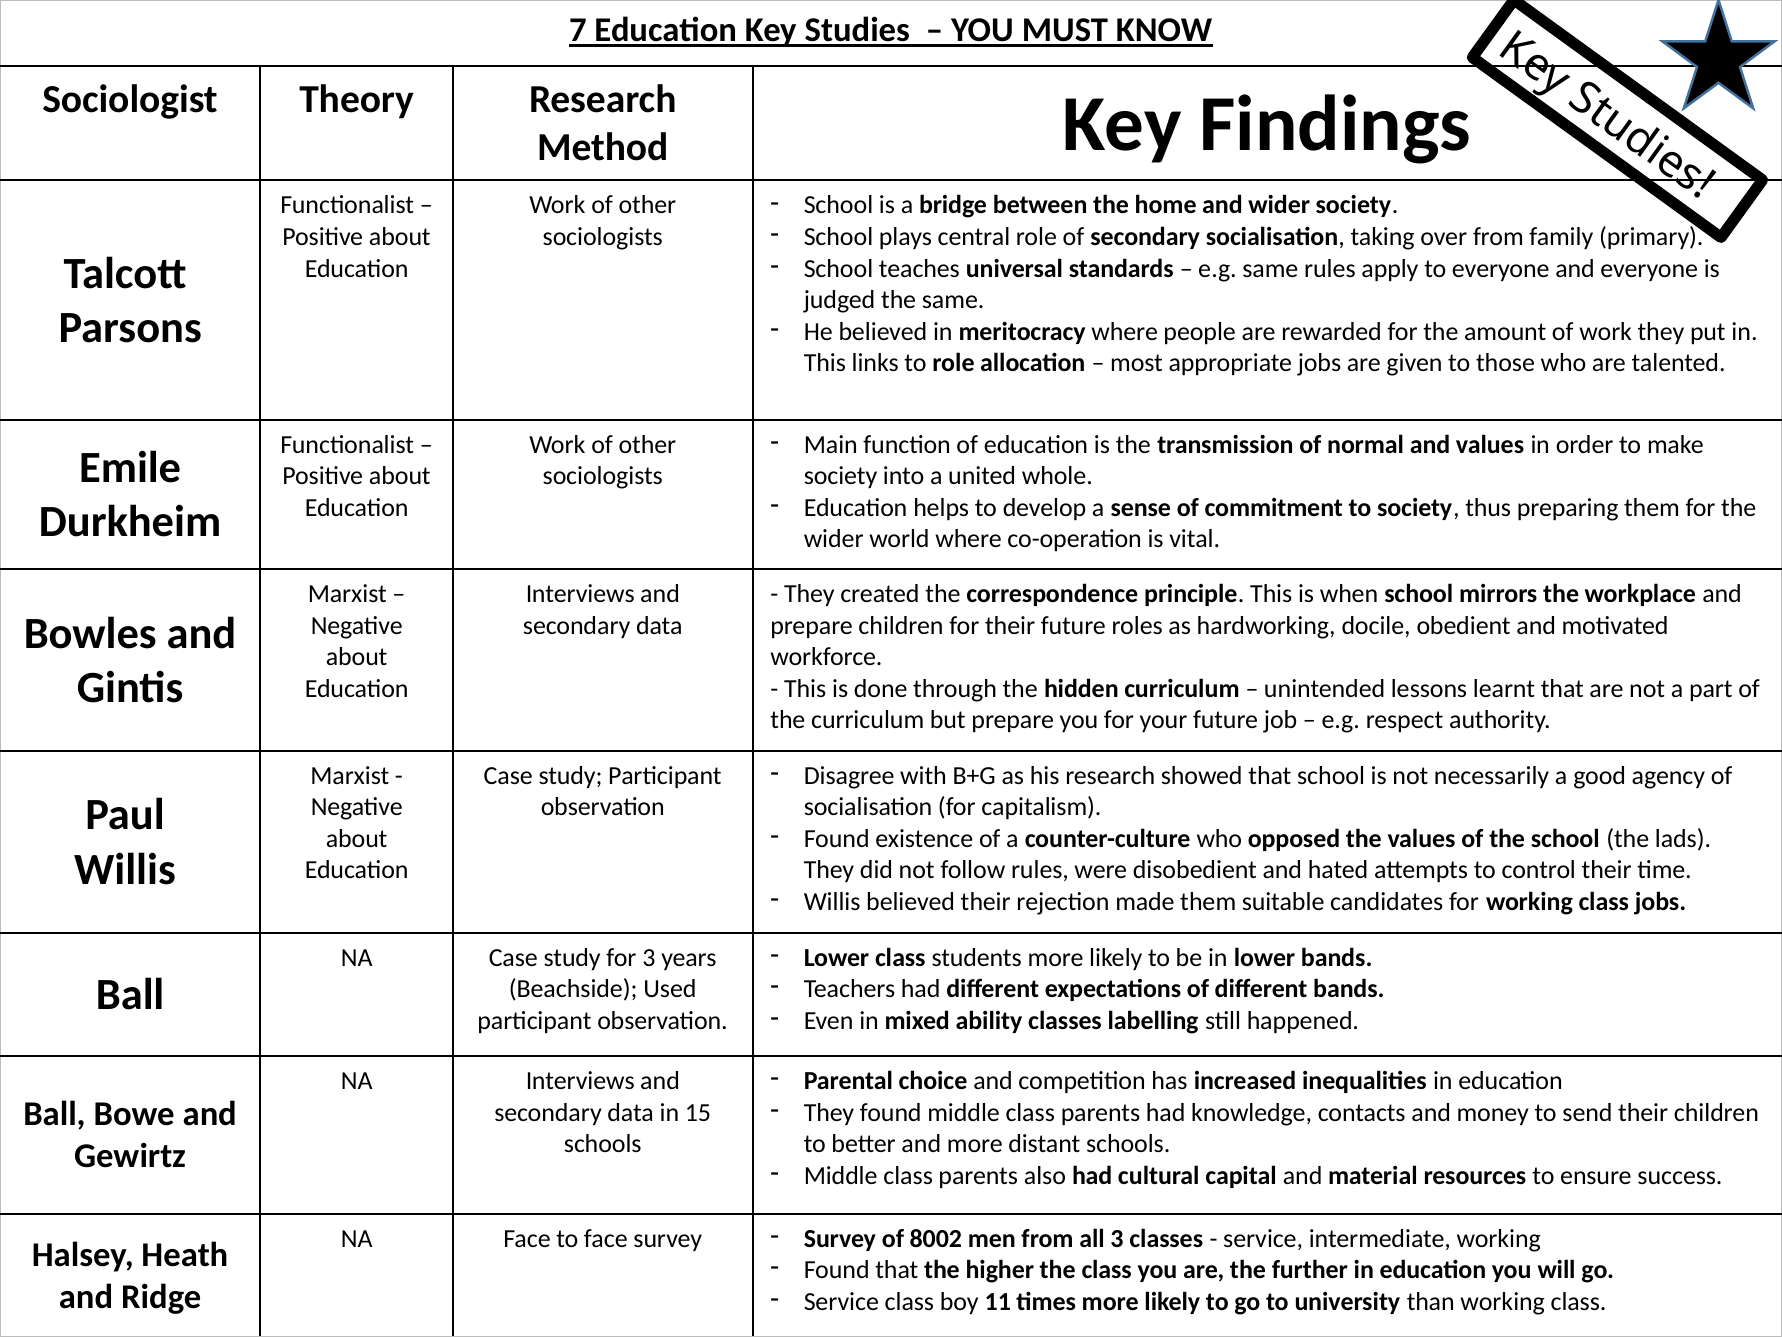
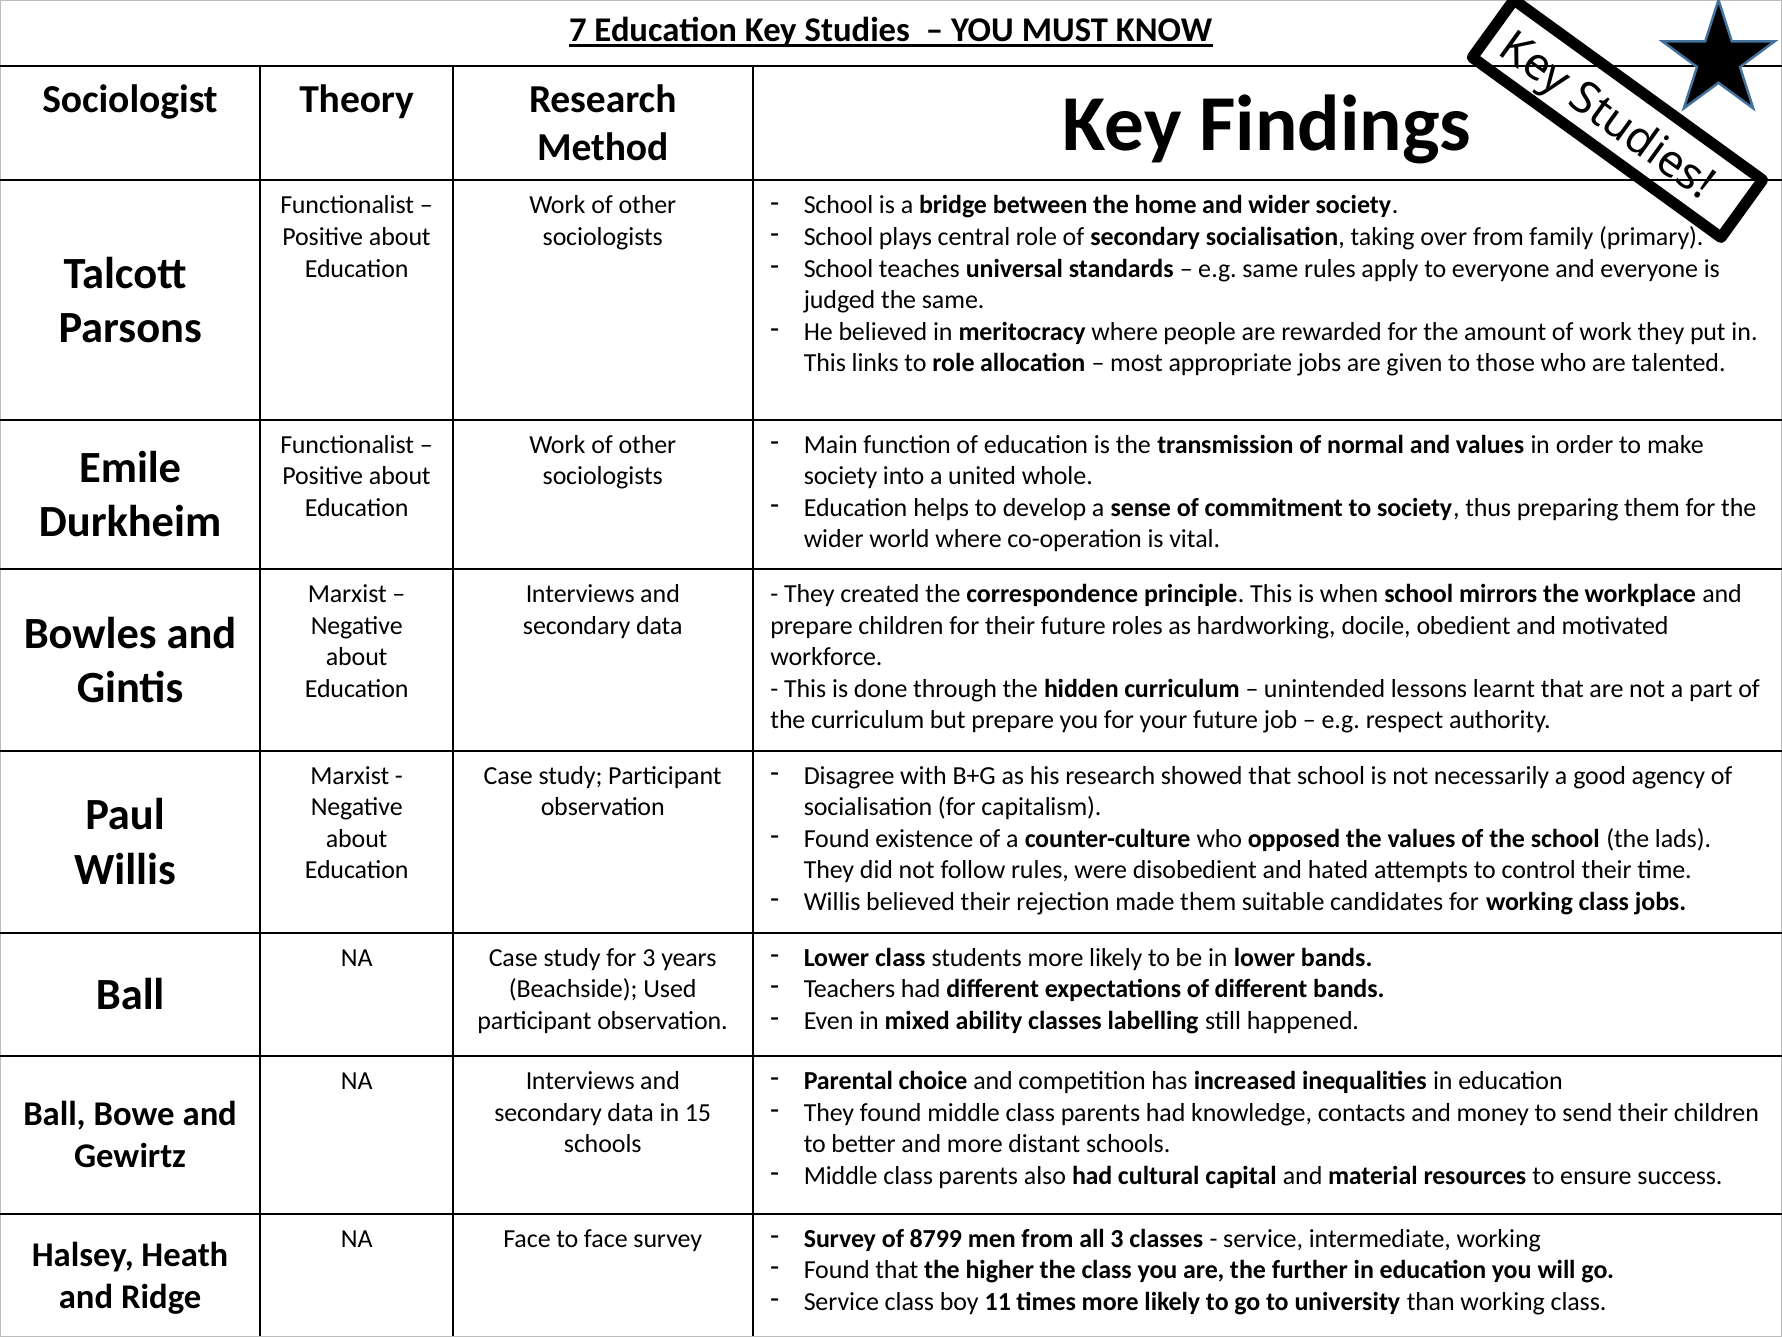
8002: 8002 -> 8799
